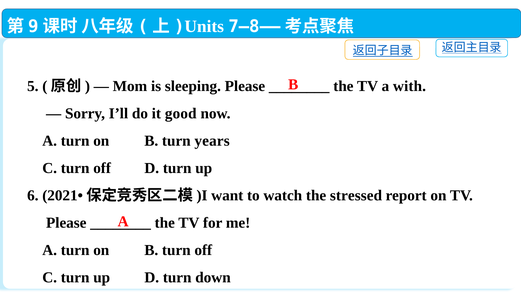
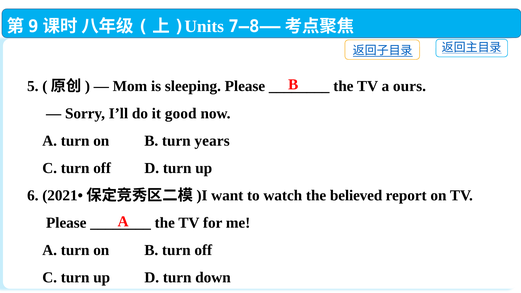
with: with -> ours
stressed: stressed -> believed
